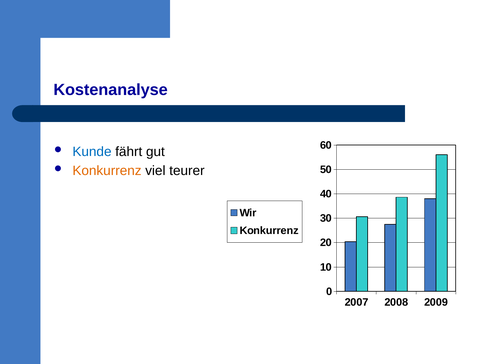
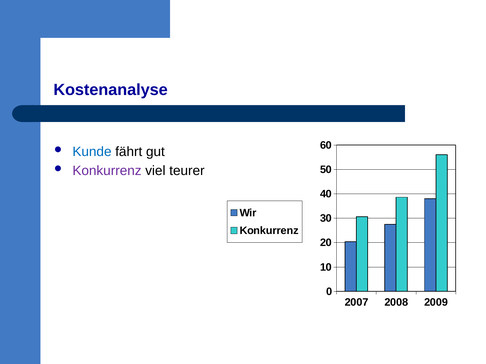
Konkurrenz at (107, 171) colour: orange -> purple
